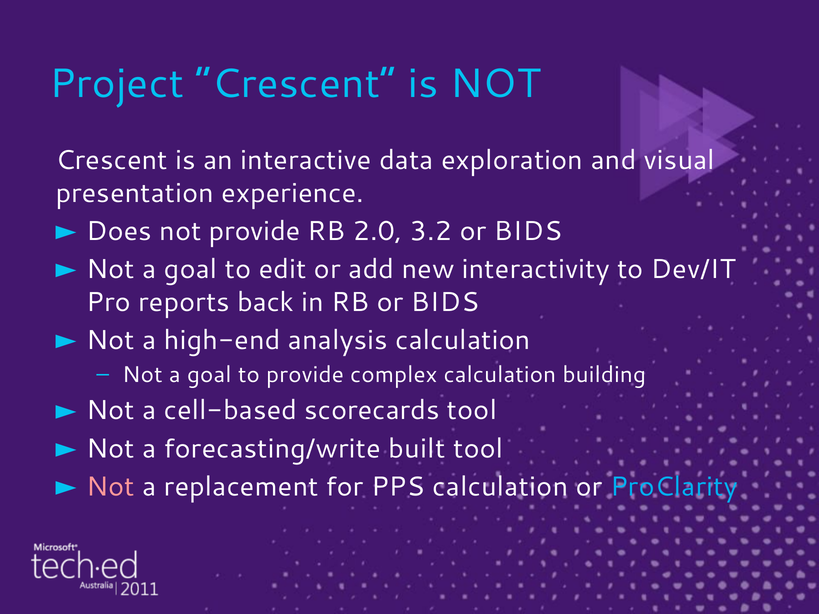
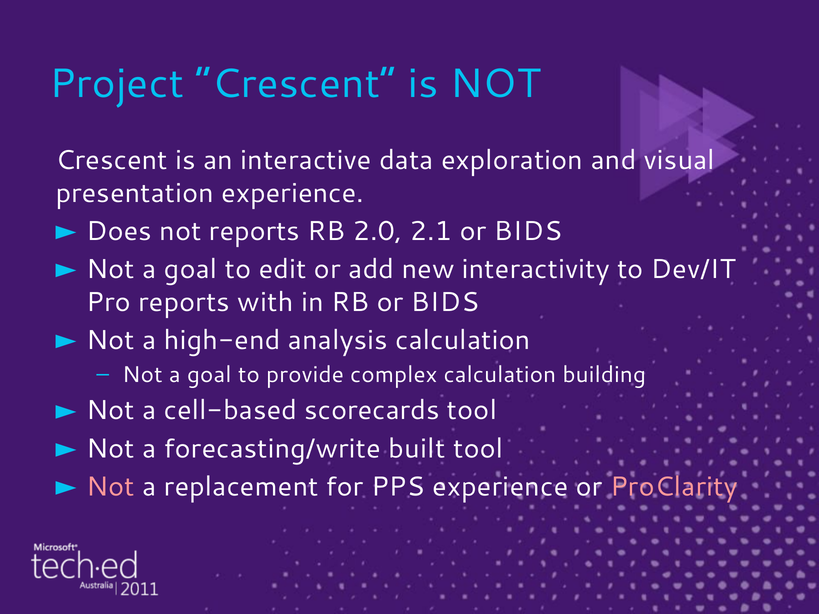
not provide: provide -> reports
3.2: 3.2 -> 2.1
back: back -> with
PPS calculation: calculation -> experience
ProClarity colour: light blue -> pink
